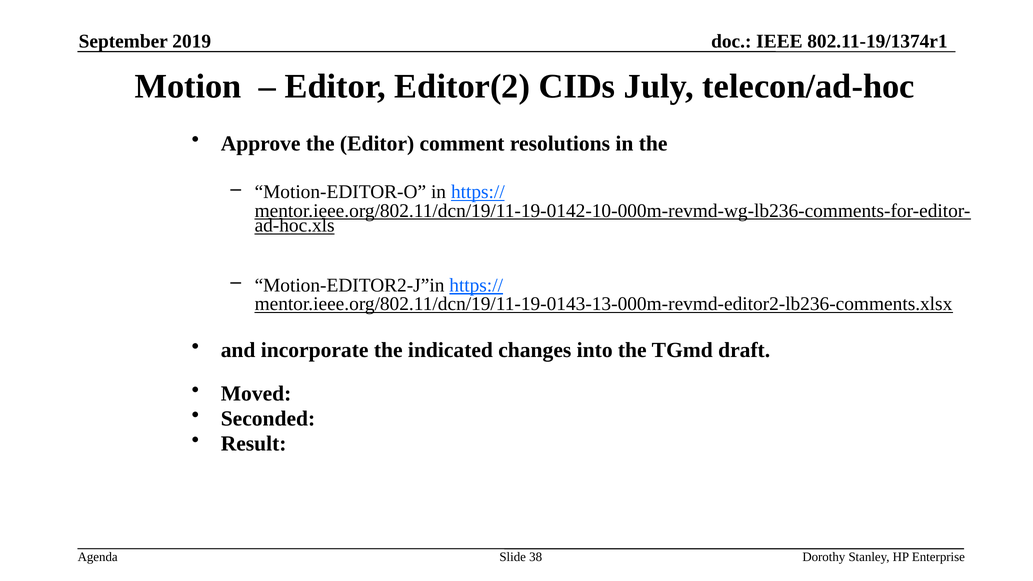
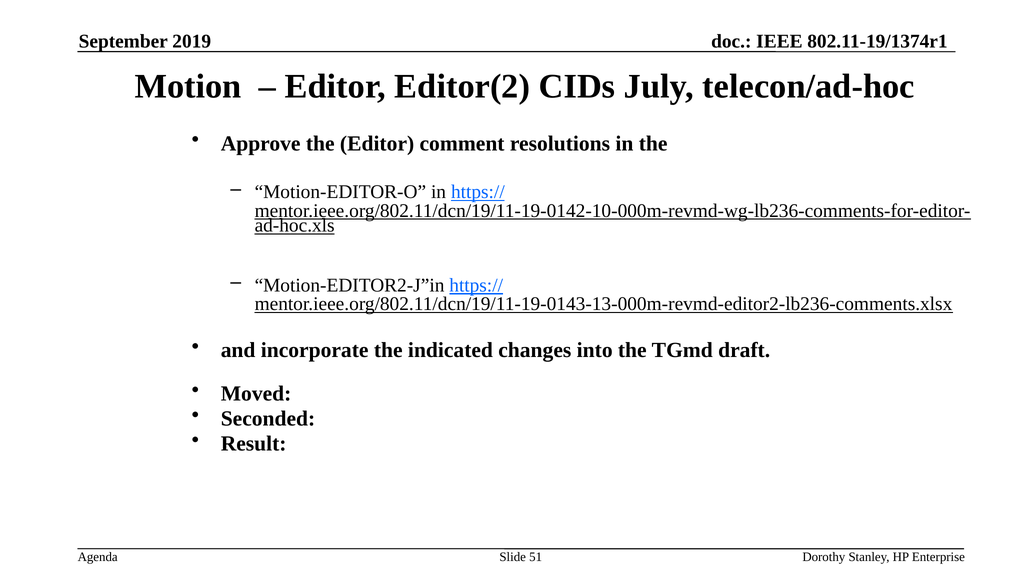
38: 38 -> 51
